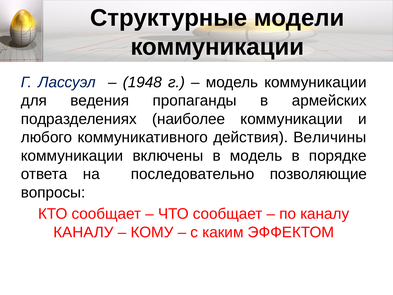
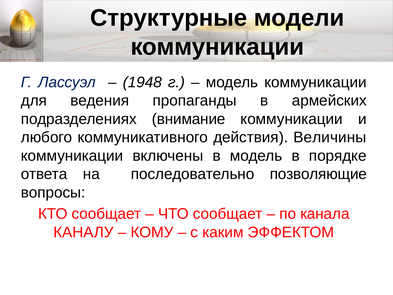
наиболее: наиболее -> внимание
по каналу: каналу -> канала
